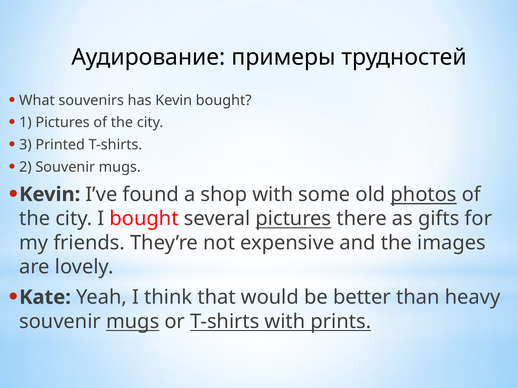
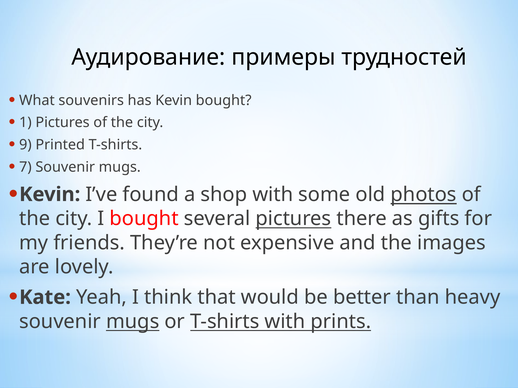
3: 3 -> 9
2: 2 -> 7
